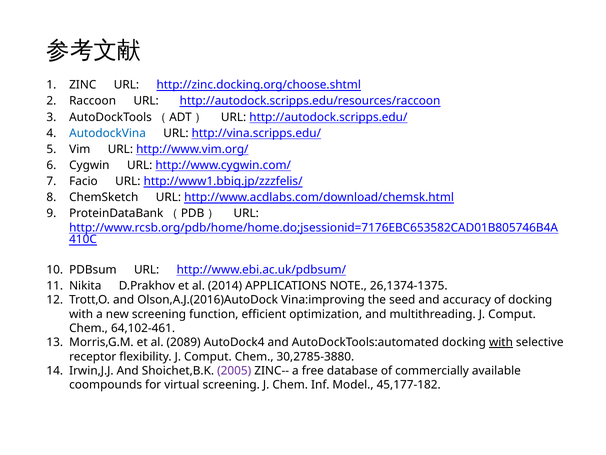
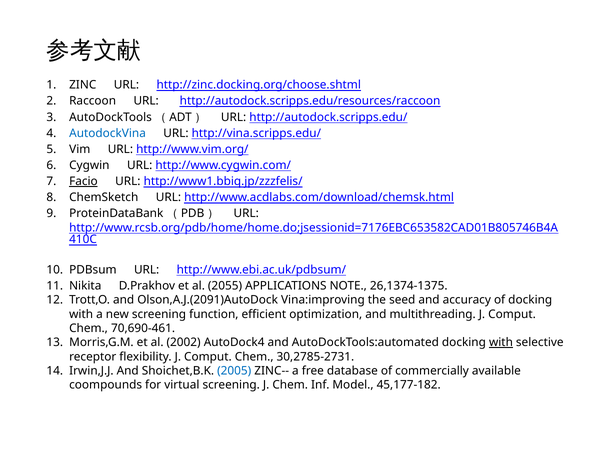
Facio underline: none -> present
2014: 2014 -> 2055
Olson,A.J.(2016)AutoDock: Olson,A.J.(2016)AutoDock -> Olson,A.J.(2091)AutoDock
64,102-461: 64,102-461 -> 70,690-461
2089: 2089 -> 2002
30,2785-3880: 30,2785-3880 -> 30,2785-2731
2005 colour: purple -> blue
